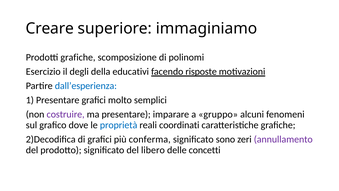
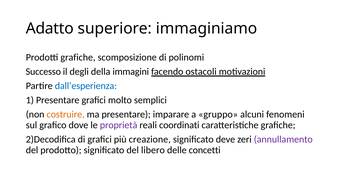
Creare: Creare -> Adatto
Esercizio: Esercizio -> Successo
educativi: educativi -> immagini
risposte: risposte -> ostacoli
costruire colour: purple -> orange
proprietà colour: blue -> purple
conferma: conferma -> creazione
sono: sono -> deve
